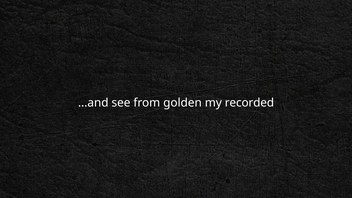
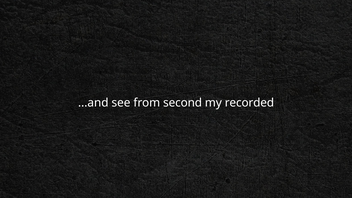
golden: golden -> second
